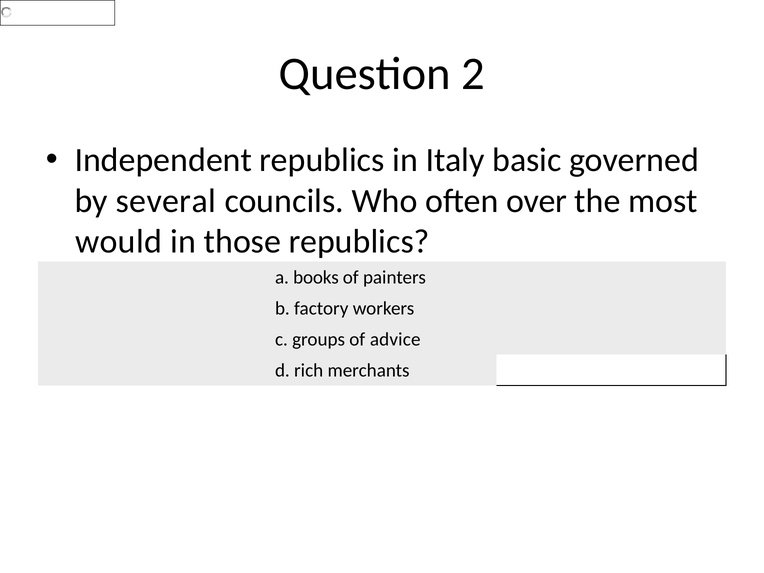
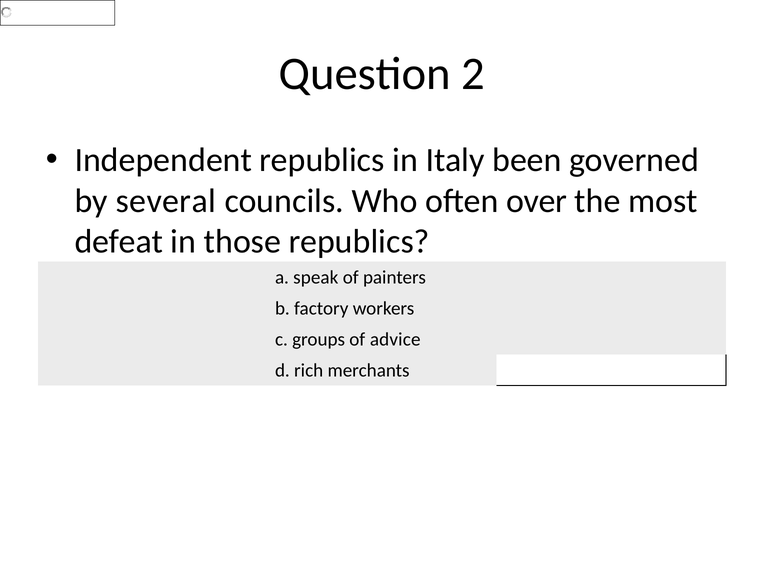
basic: basic -> been
would: would -> defeat
books: books -> speak
